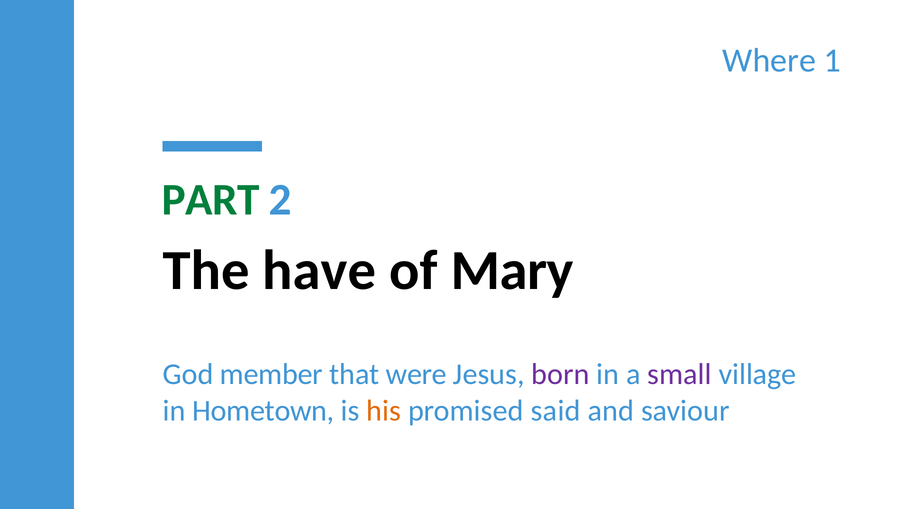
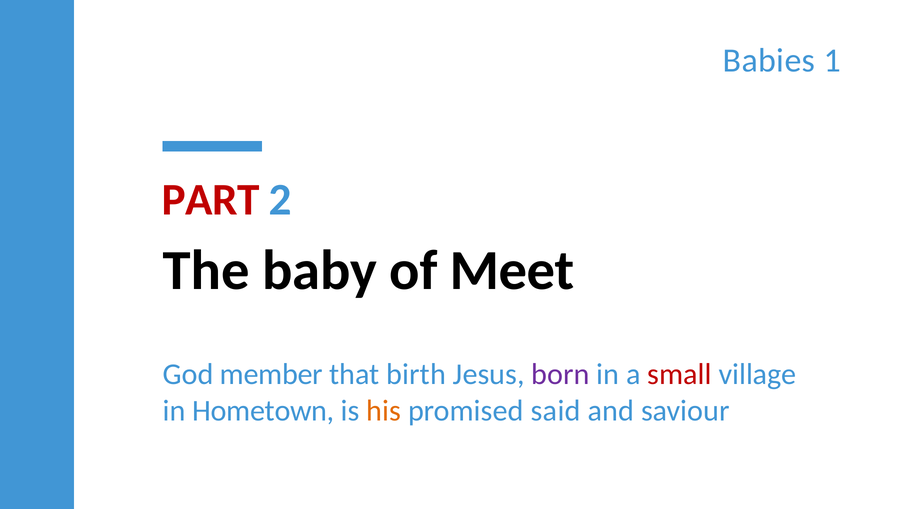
Where: Where -> Babies
PART colour: green -> red
have: have -> baby
Mary: Mary -> Meet
were: were -> birth
small colour: purple -> red
